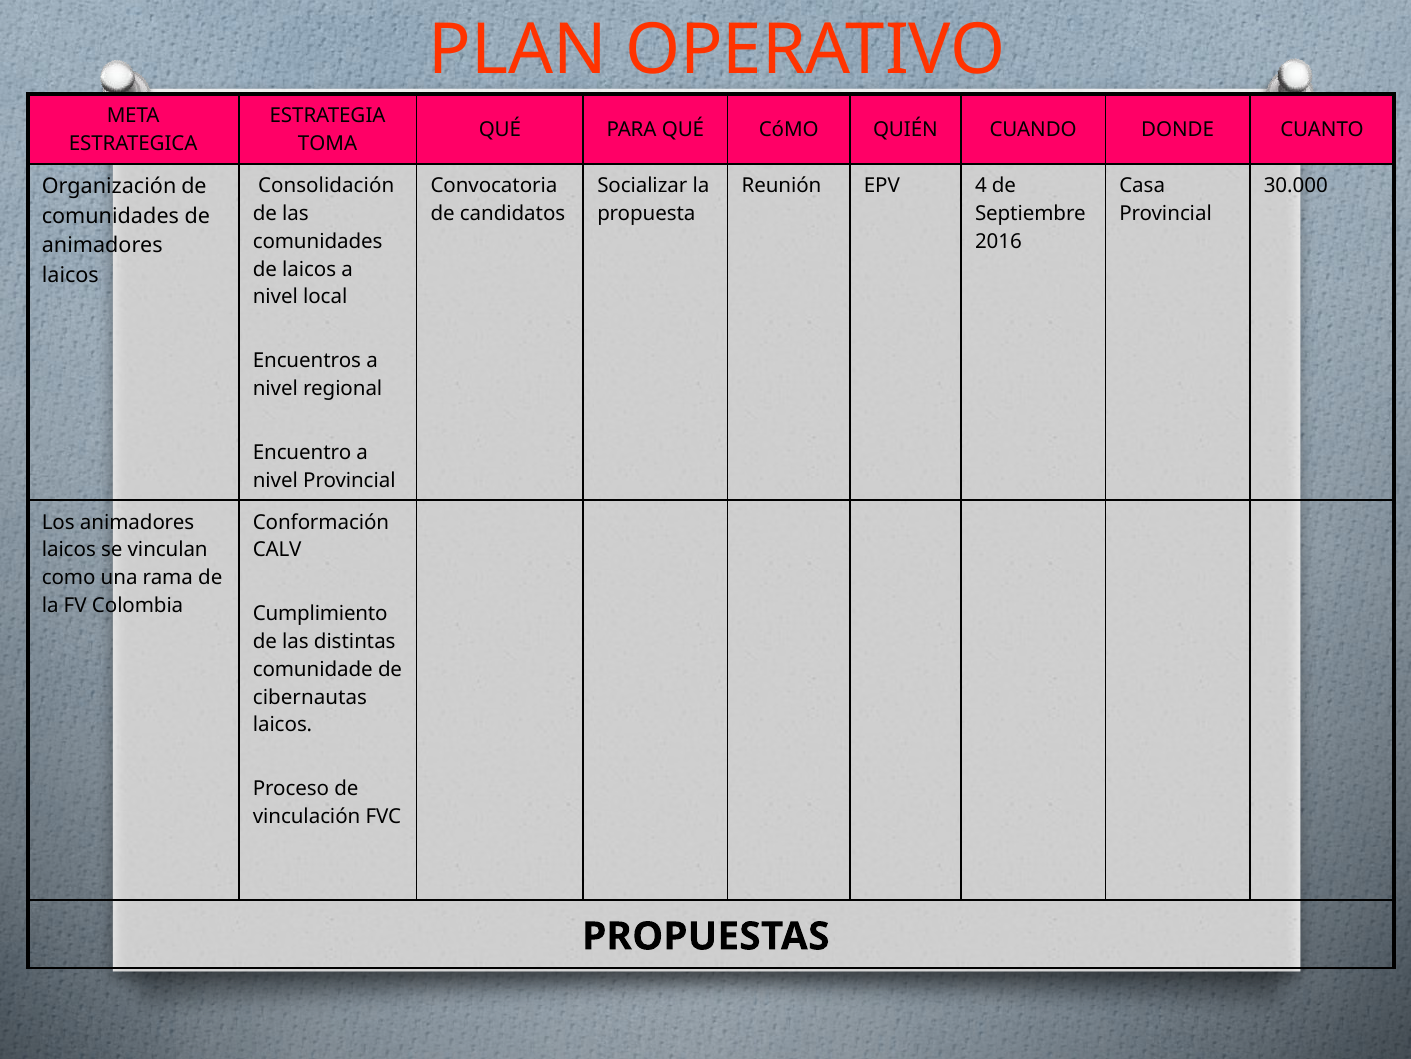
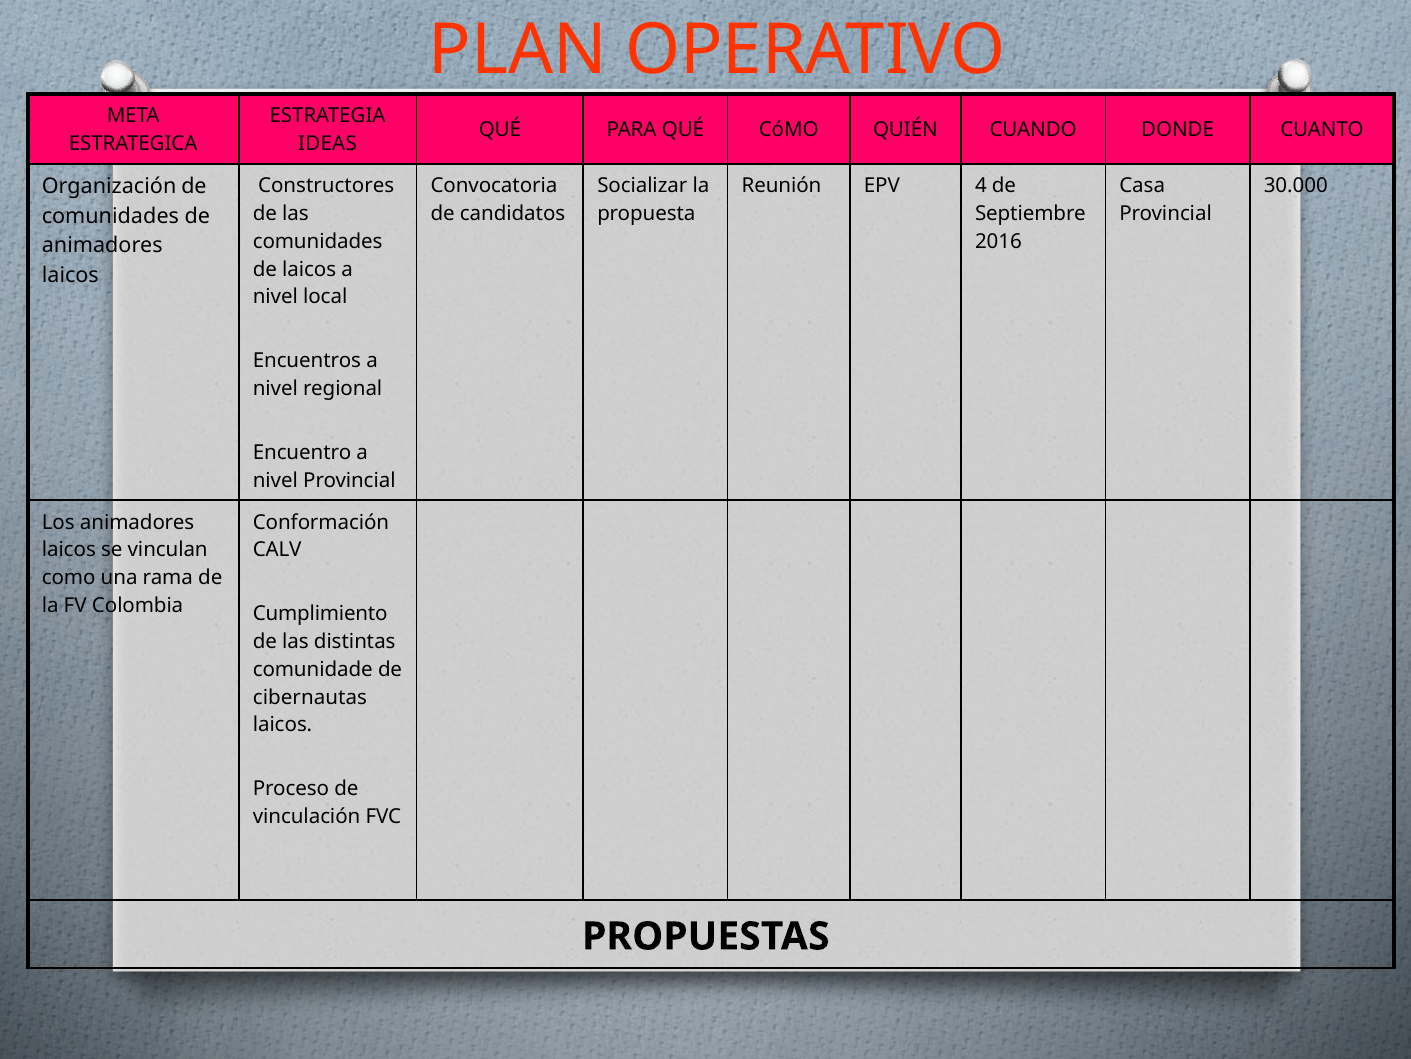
TOMA: TOMA -> IDEAS
Consolidación: Consolidación -> Constructores
